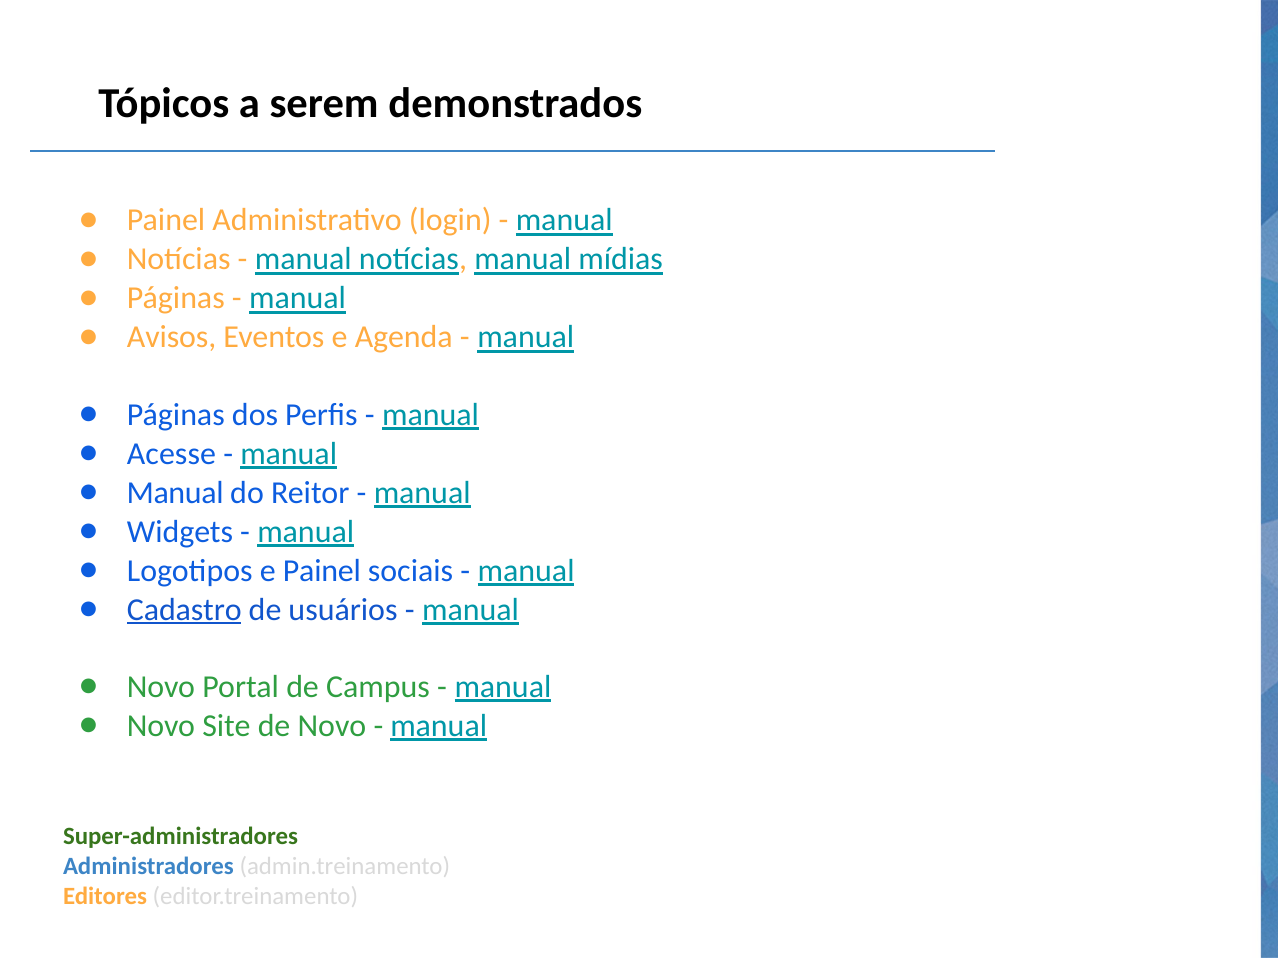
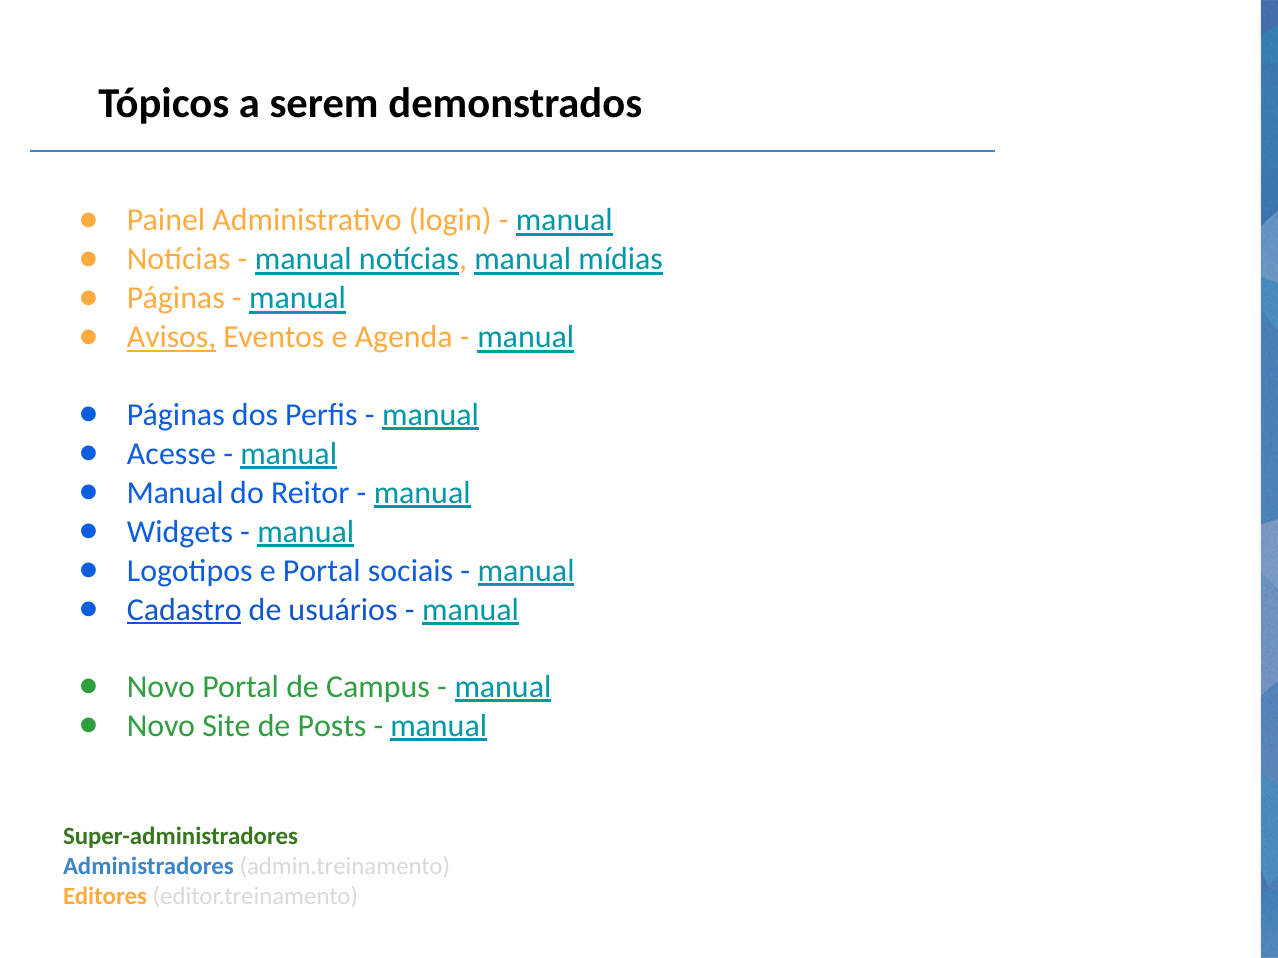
Avisos underline: none -> present
e Painel: Painel -> Portal
de Novo: Novo -> Posts
